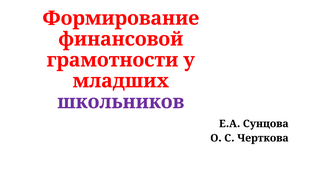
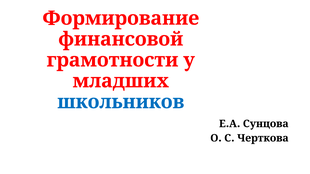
школьников colour: purple -> blue
